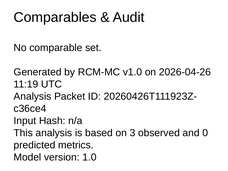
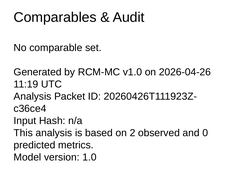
3: 3 -> 2
